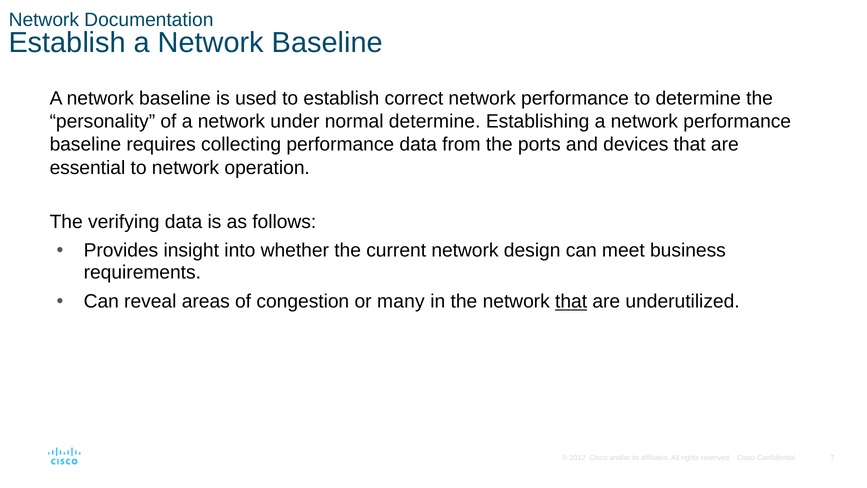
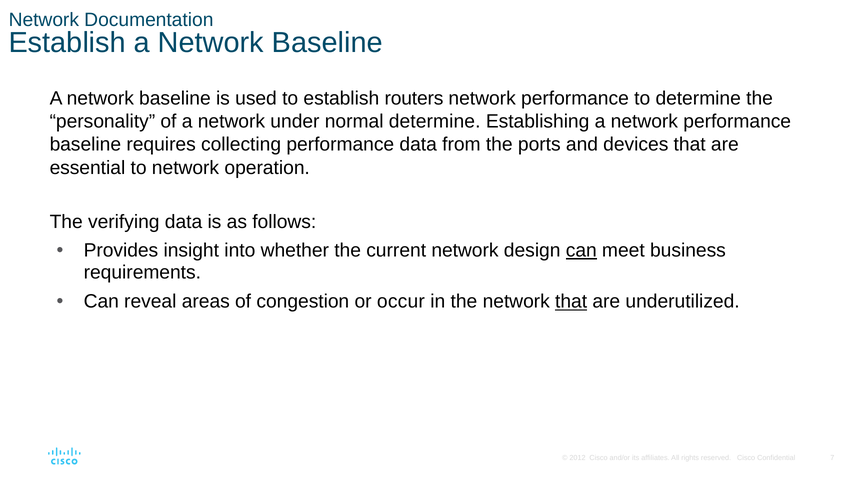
correct: correct -> routers
can at (581, 250) underline: none -> present
many: many -> occur
